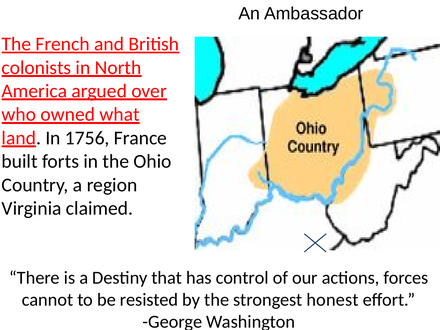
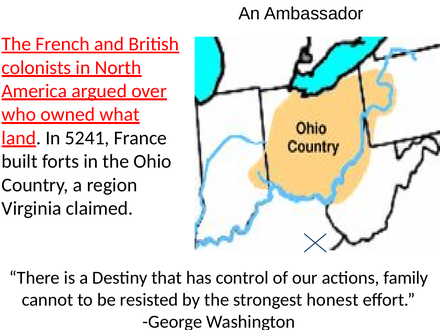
1756: 1756 -> 5241
forces: forces -> family
